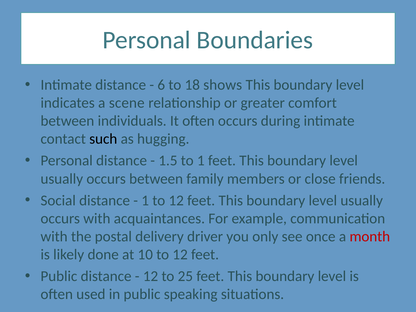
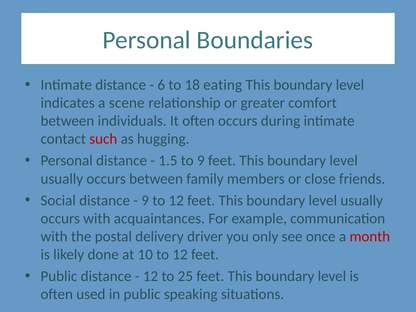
shows: shows -> eating
such colour: black -> red
to 1: 1 -> 9
1 at (145, 200): 1 -> 9
